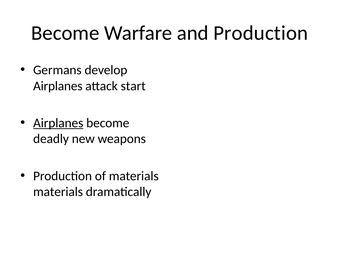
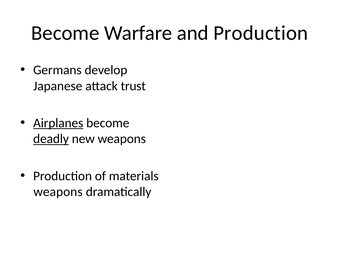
Airplanes at (58, 86): Airplanes -> Japanese
start: start -> trust
deadly underline: none -> present
materials at (58, 192): materials -> weapons
